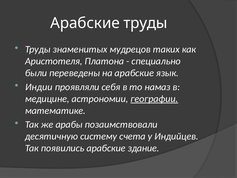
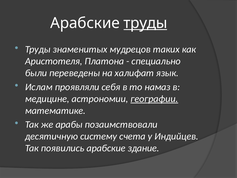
труды at (145, 23) underline: none -> present
на арабские: арабские -> халифат
Индии: Индии -> Ислам
